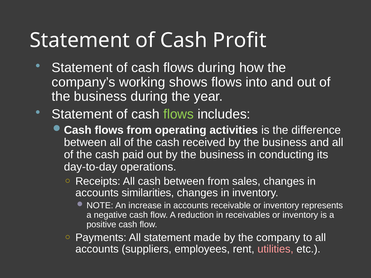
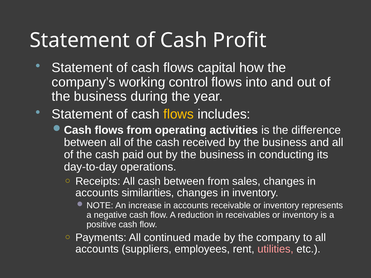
flows during: during -> capital
shows: shows -> control
flows at (179, 114) colour: light green -> yellow
All statement: statement -> continued
